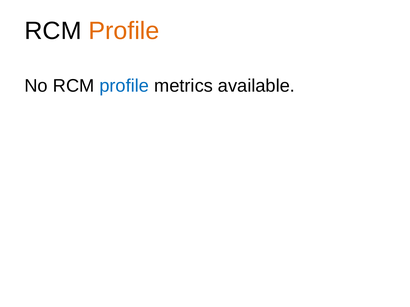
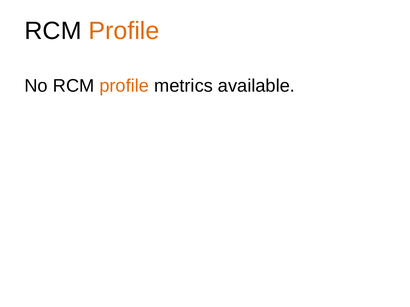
profile at (124, 86) colour: blue -> orange
